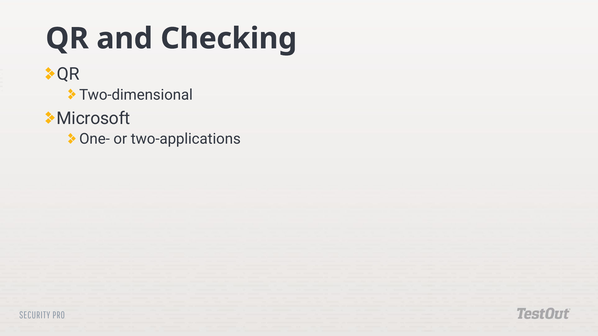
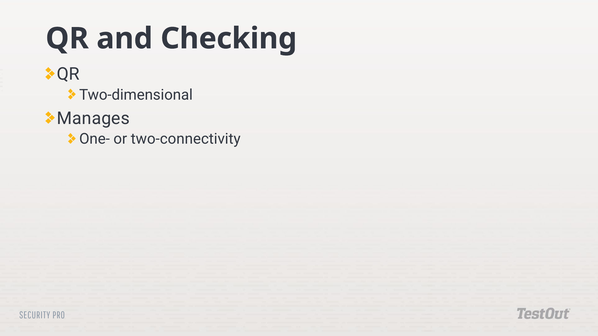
Microsoft: Microsoft -> Manages
two-applications: two-applications -> two-connectivity
